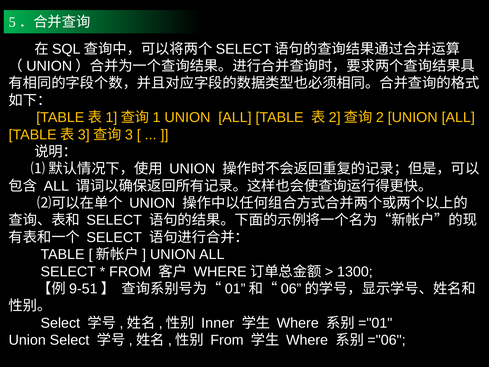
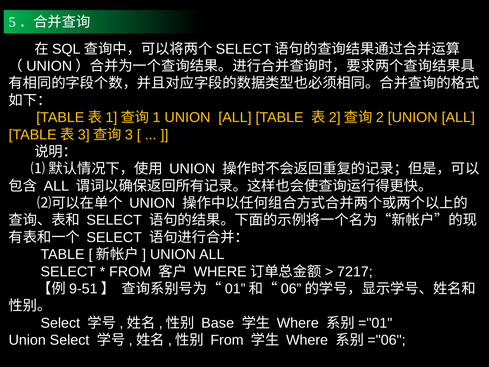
1300: 1300 -> 7217
Inner: Inner -> Base
